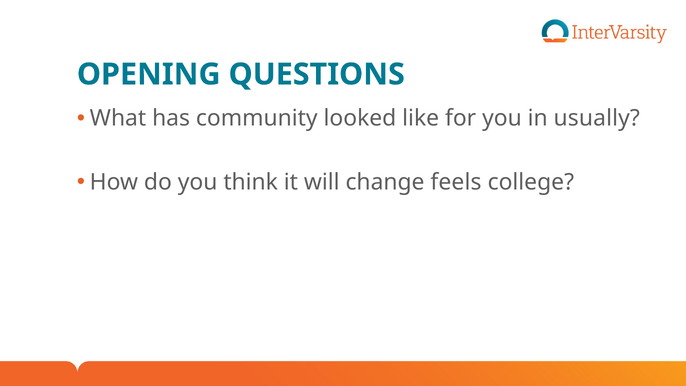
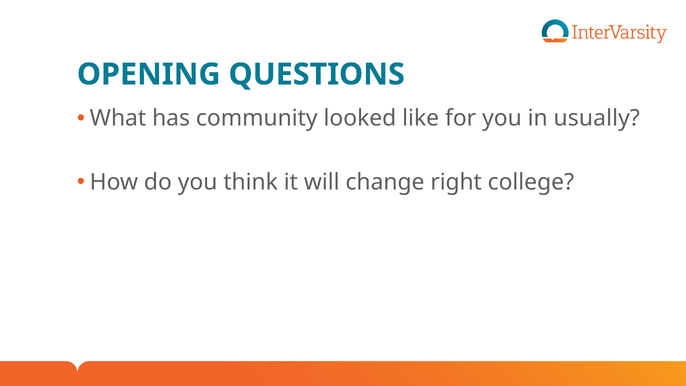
feels: feels -> right
